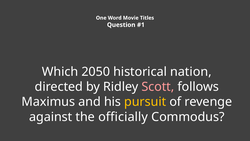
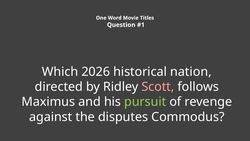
2050: 2050 -> 2026
pursuit colour: yellow -> light green
officially: officially -> disputes
